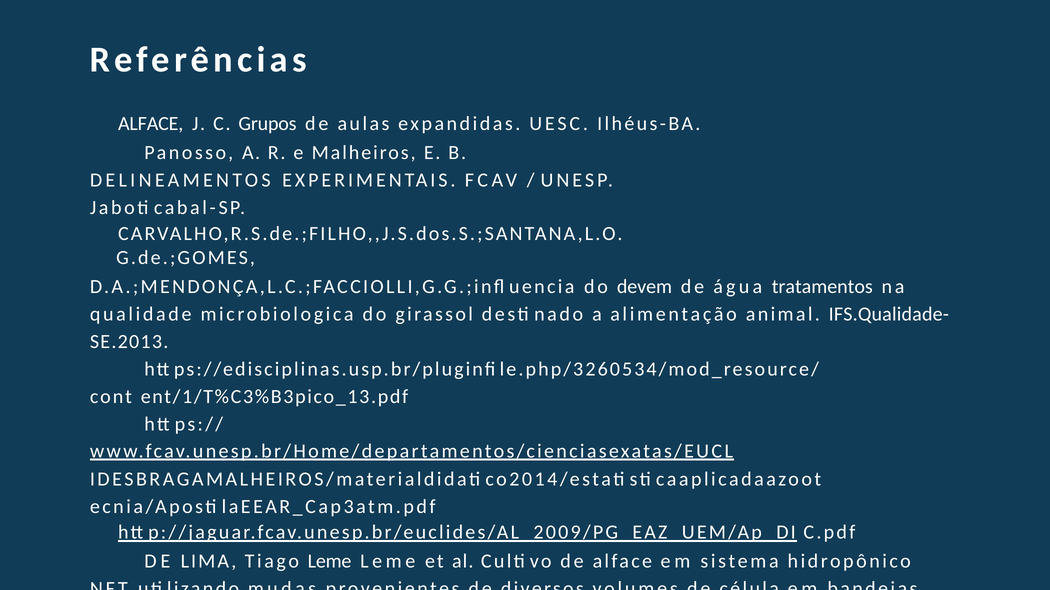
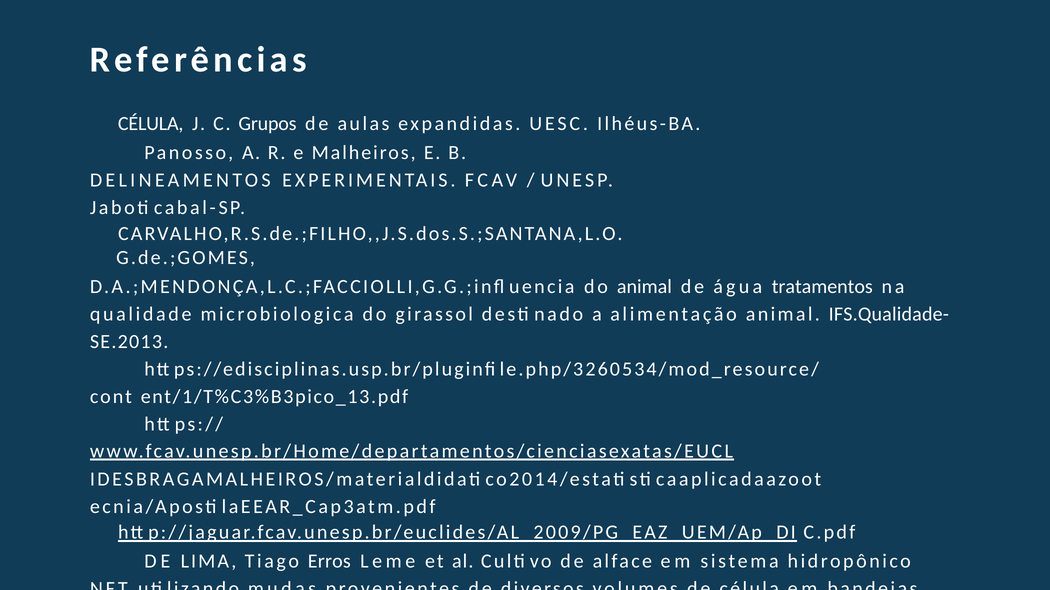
ALFACE at (151, 124): ALFACE -> CÉLULA
do devem: devem -> animal
Tiago Leme: Leme -> Erros
